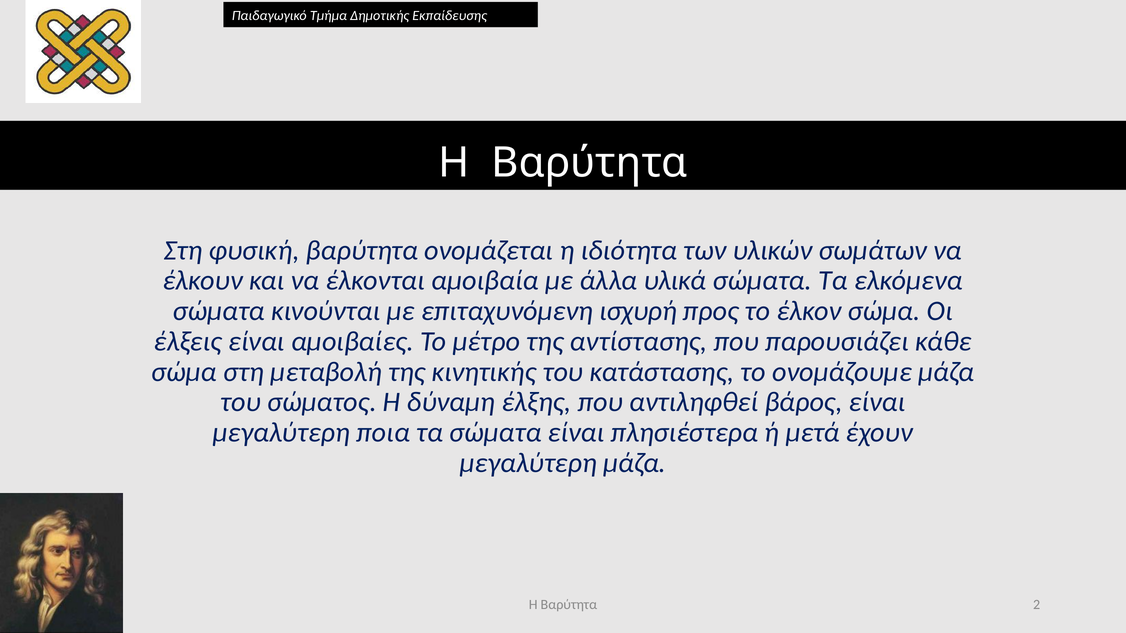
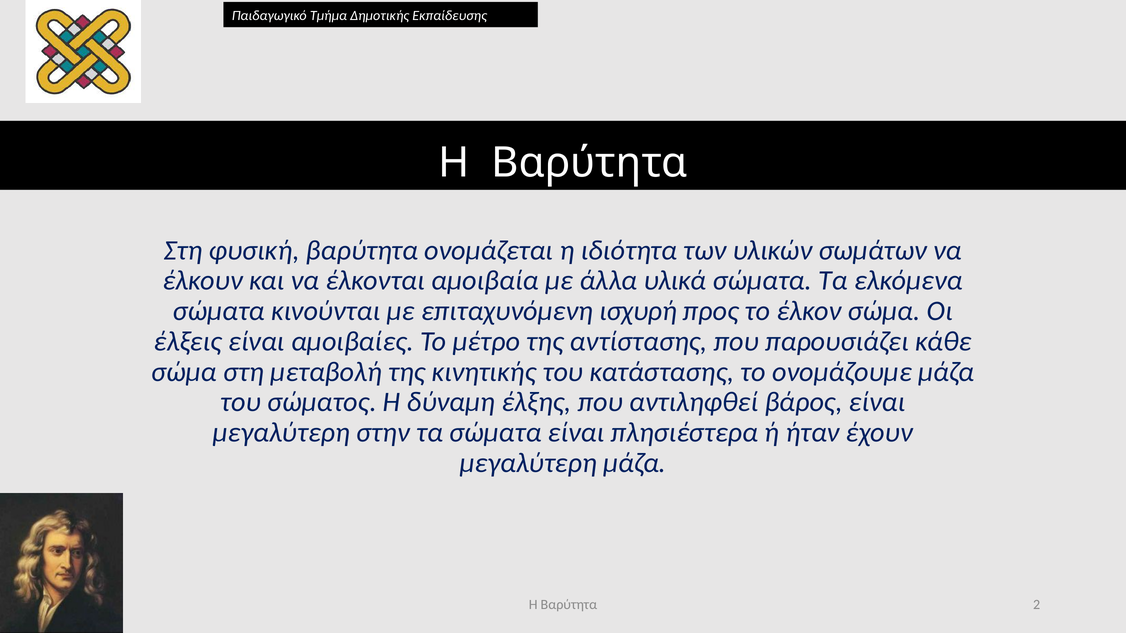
ποια: ποια -> στην
μετά: μετά -> ήταν
